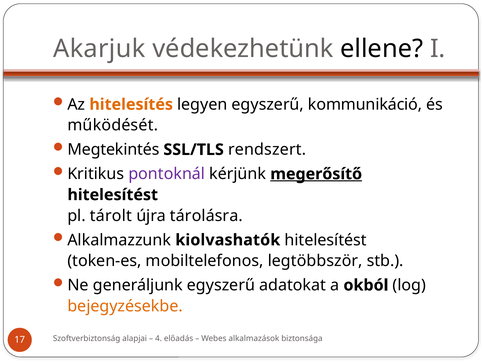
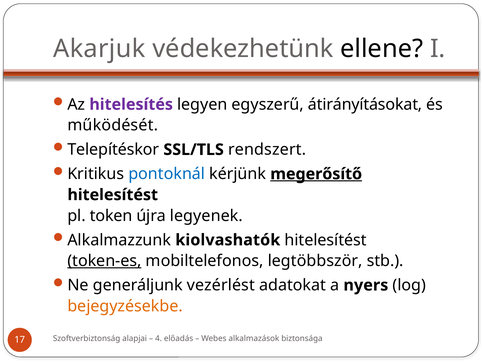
hitelesítés colour: orange -> purple
kommunikáció: kommunikáció -> átirányításokat
Megtekintés: Megtekintés -> Telepítéskor
pontoknál colour: purple -> blue
tárolt: tárolt -> token
tárolásra: tárolásra -> legyenek
token-es underline: none -> present
generáljunk egyszerű: egyszerű -> vezérlést
okból: okból -> nyers
